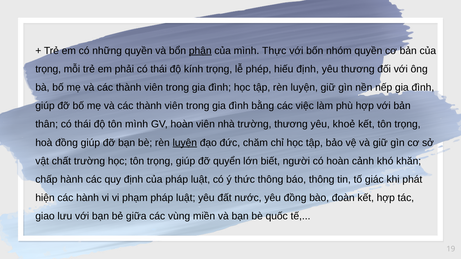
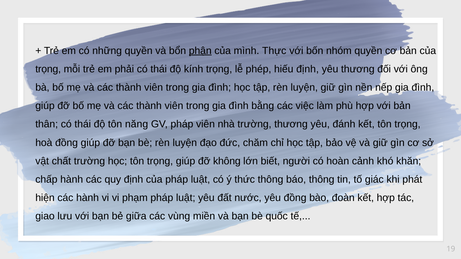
tôn mình: mình -> năng
GV hoàn: hoàn -> pháp
khoẻ: khoẻ -> đánh
luyện at (185, 143) underline: present -> none
quyển: quyển -> không
